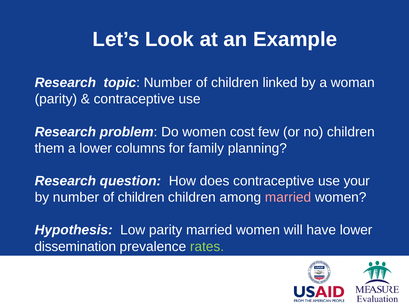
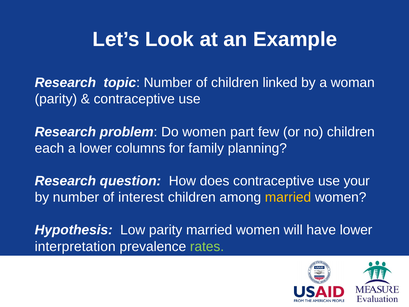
cost: cost -> part
them: them -> each
by number of children: children -> interest
married at (288, 197) colour: pink -> yellow
dissemination: dissemination -> interpretation
